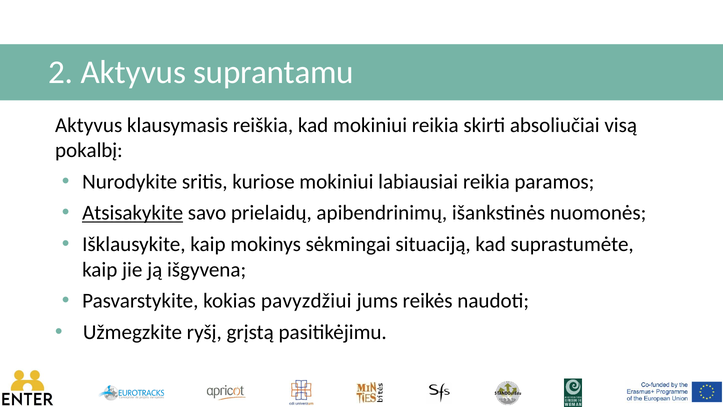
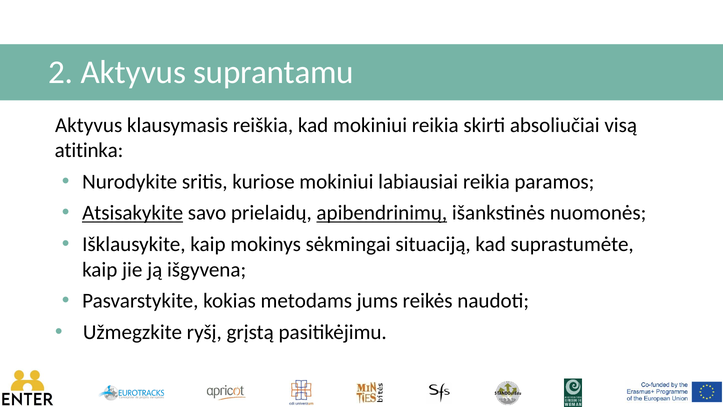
pokalbį: pokalbį -> atitinka
apibendrinimų underline: none -> present
pavyzdžiui: pavyzdžiui -> metodams
